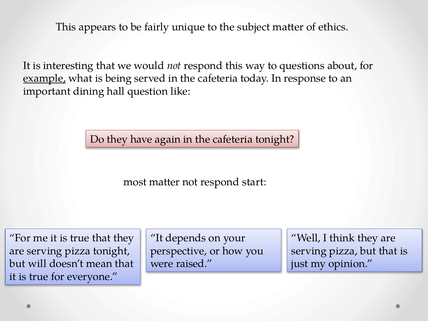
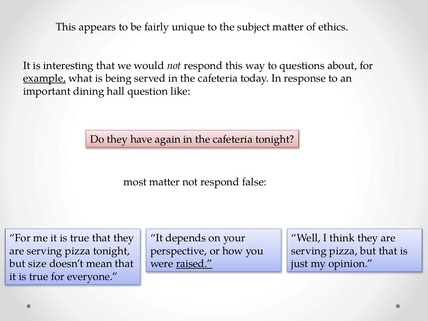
start: start -> false
will: will -> size
raised underline: none -> present
